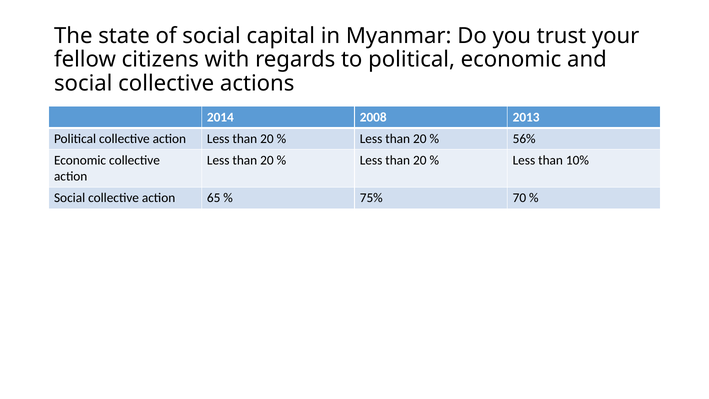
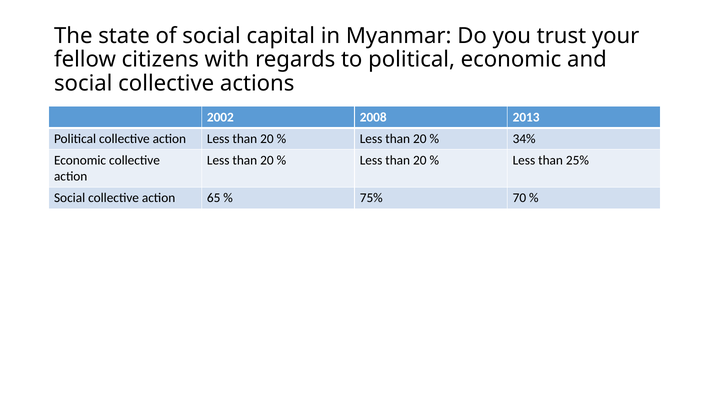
2014: 2014 -> 2002
56%: 56% -> 34%
10%: 10% -> 25%
